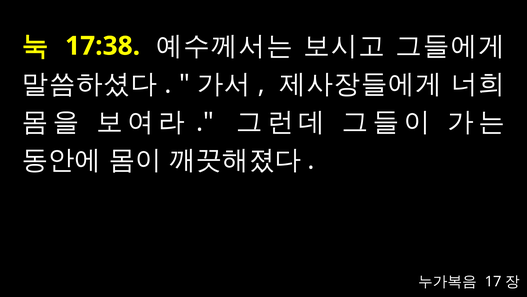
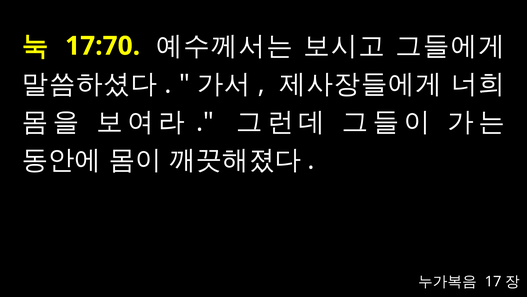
17:38: 17:38 -> 17:70
